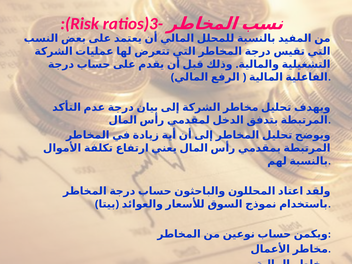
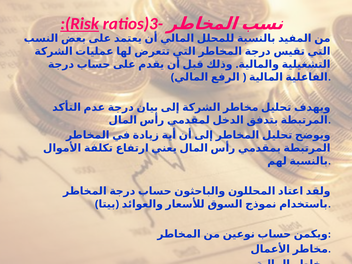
:(Risk underline: none -> present
